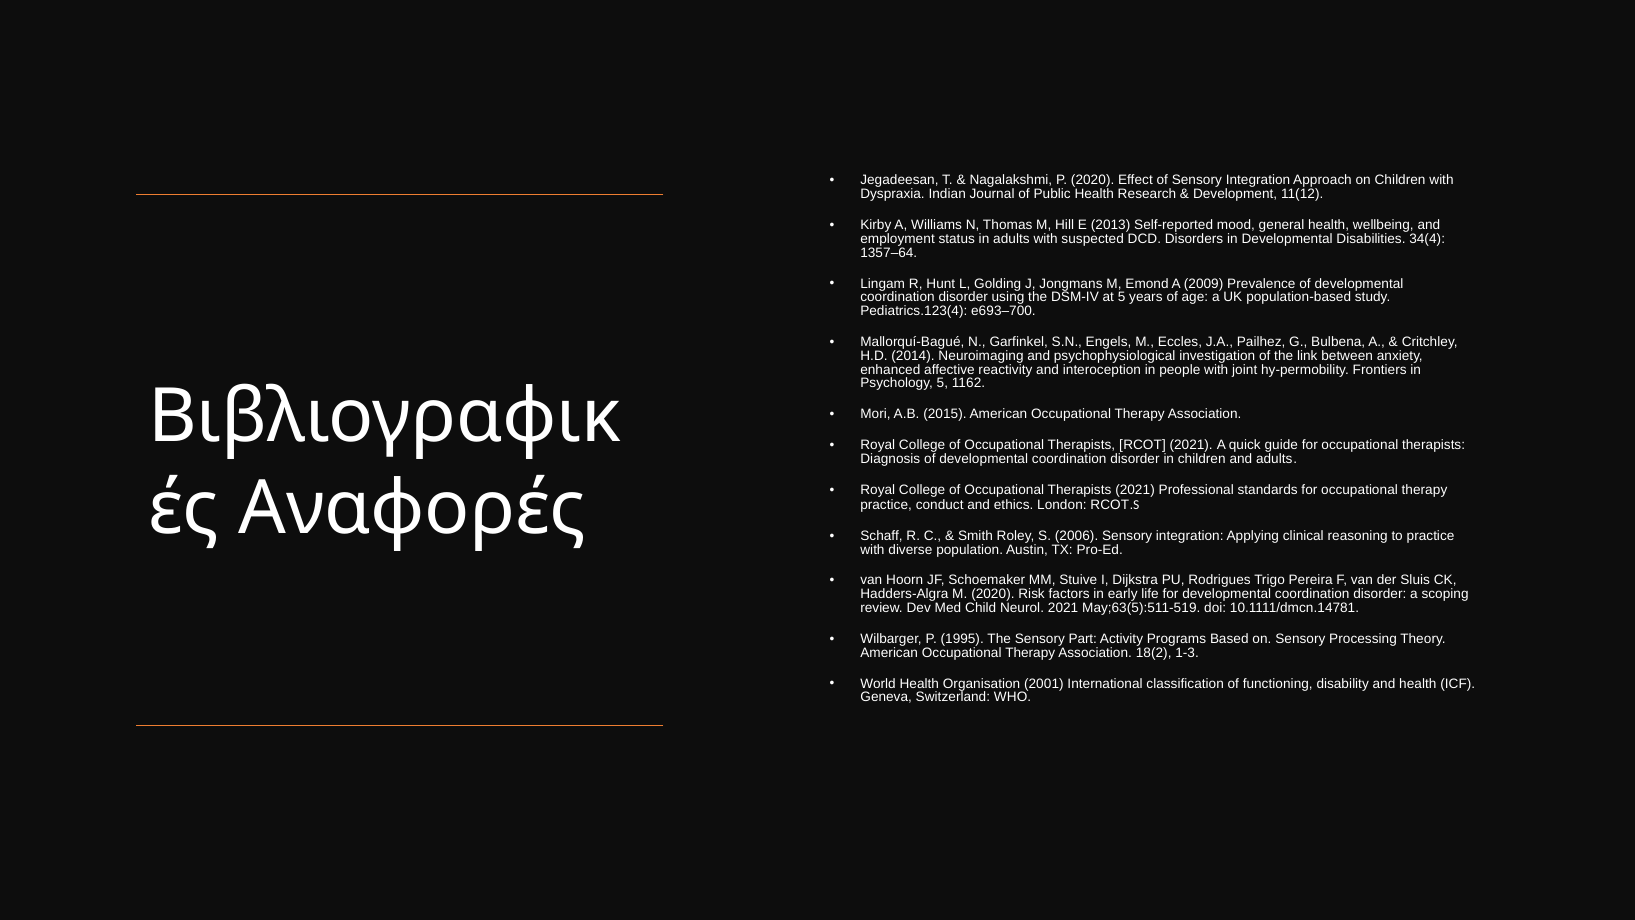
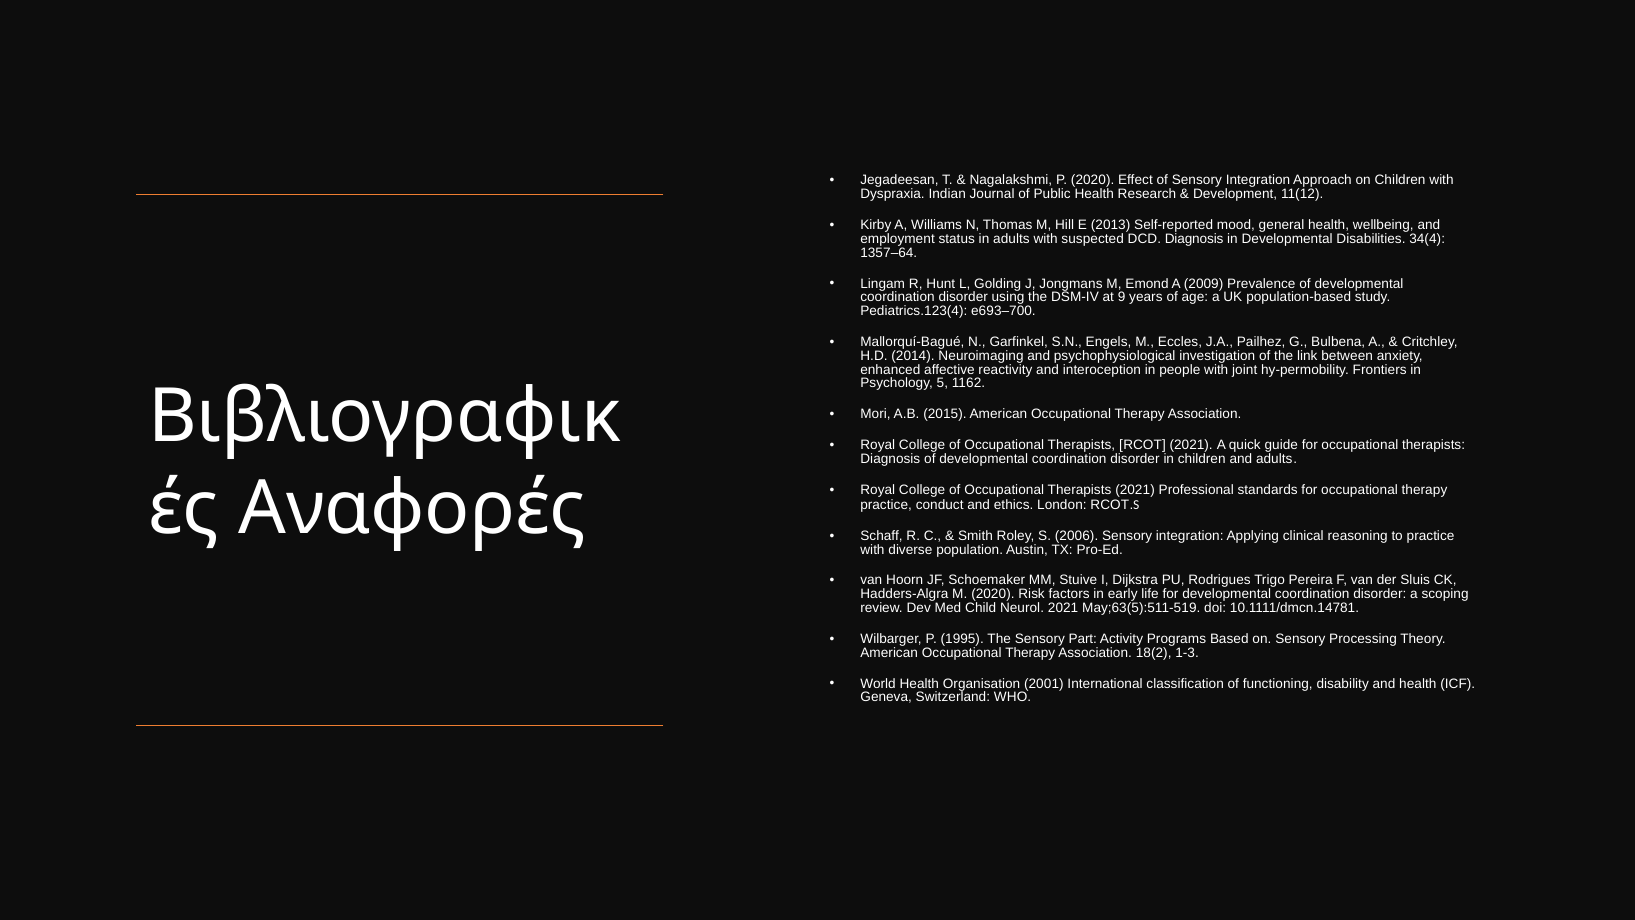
DCD Disorders: Disorders -> Diagnosis
at 5: 5 -> 9
